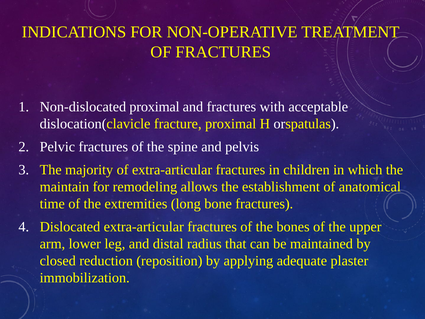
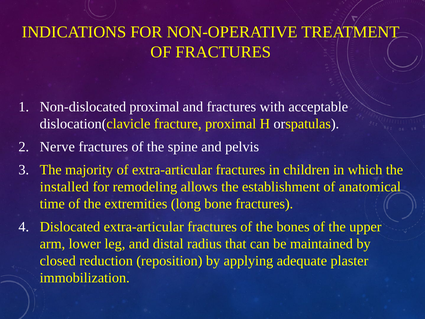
Pelvic: Pelvic -> Nerve
maintain: maintain -> installed
